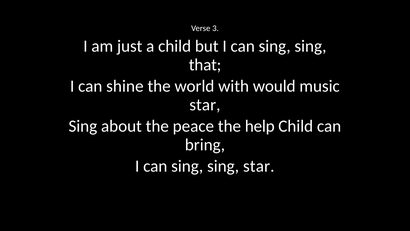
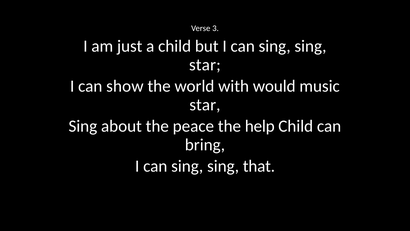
that at (205, 65): that -> star
shine: shine -> show
sing star: star -> that
